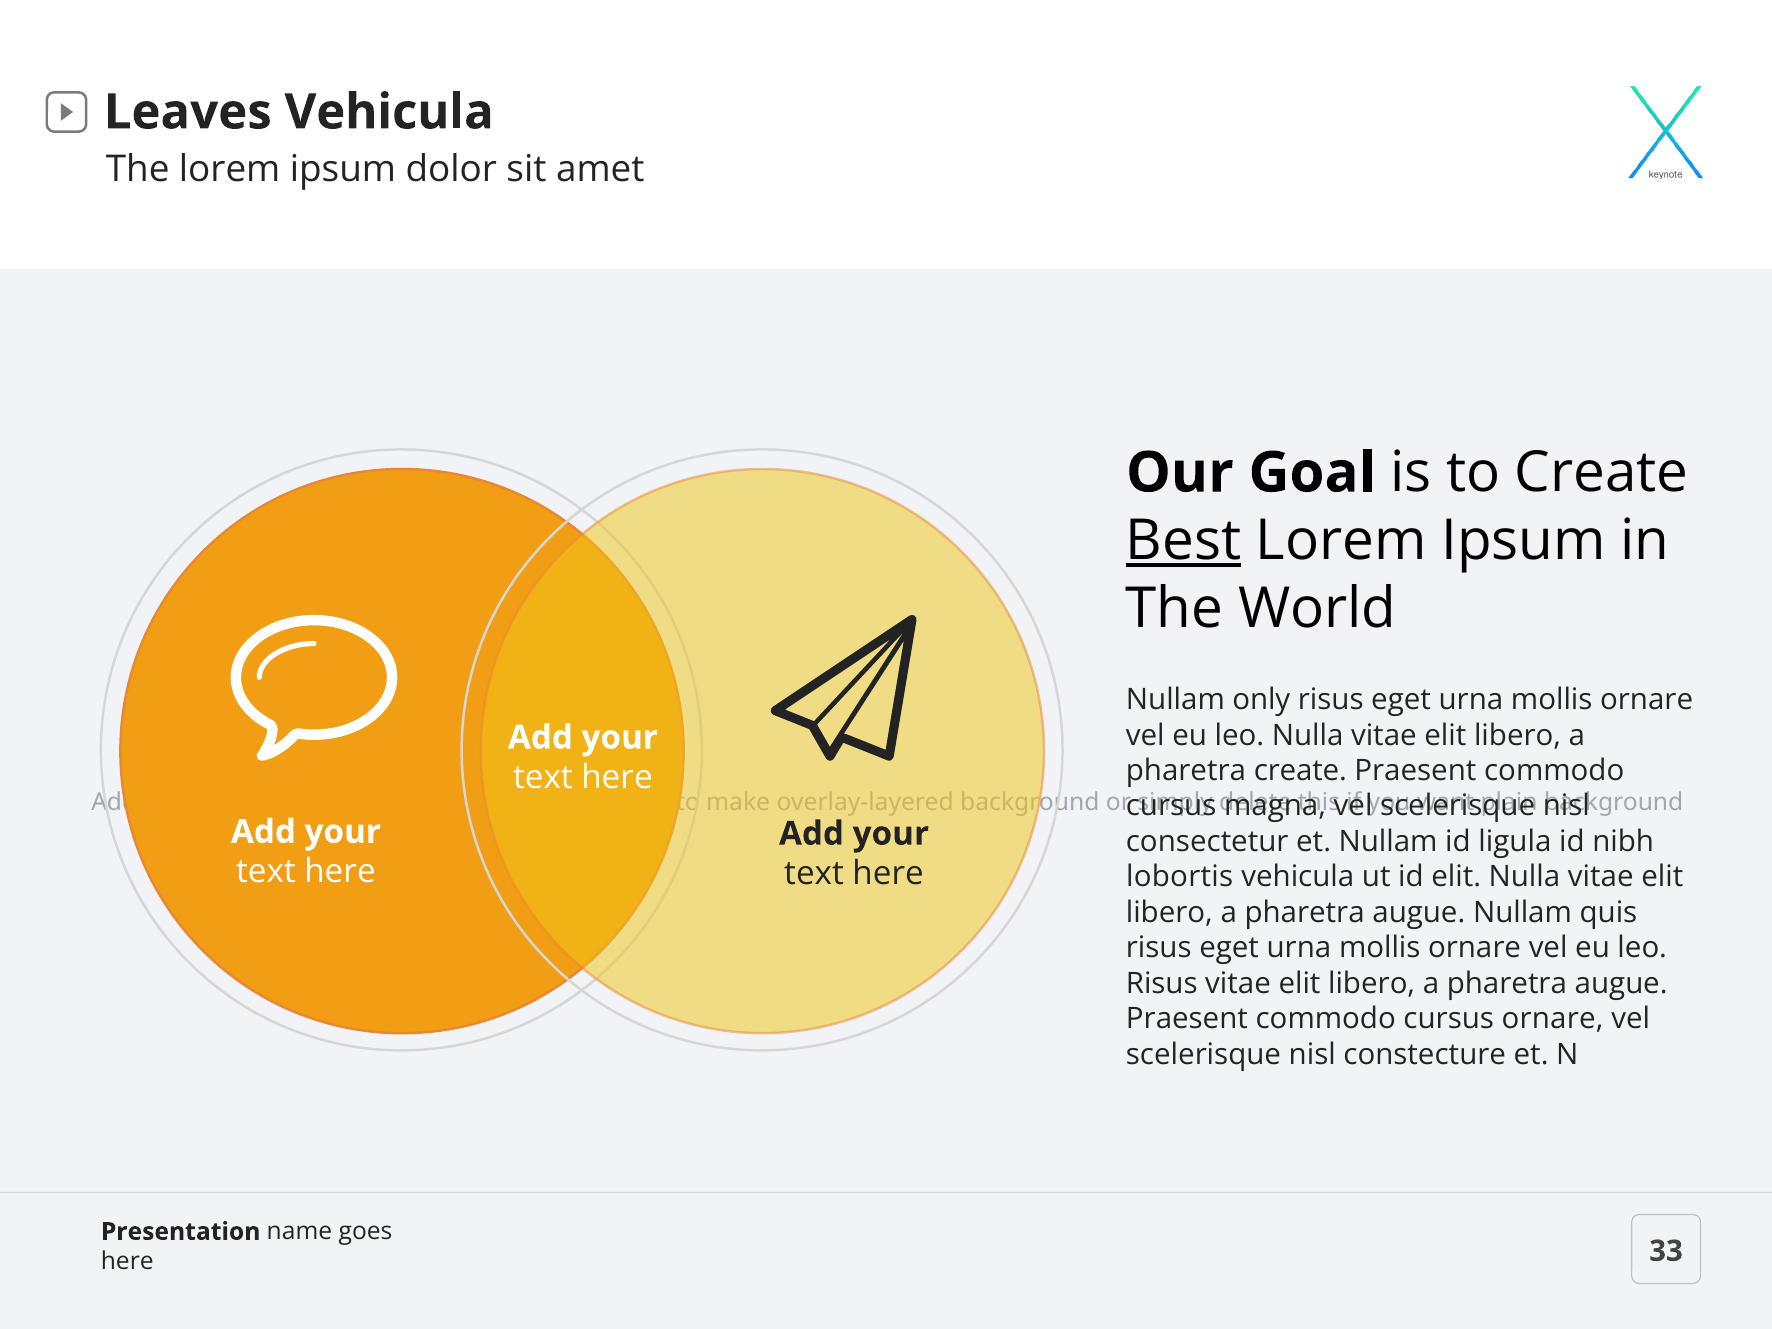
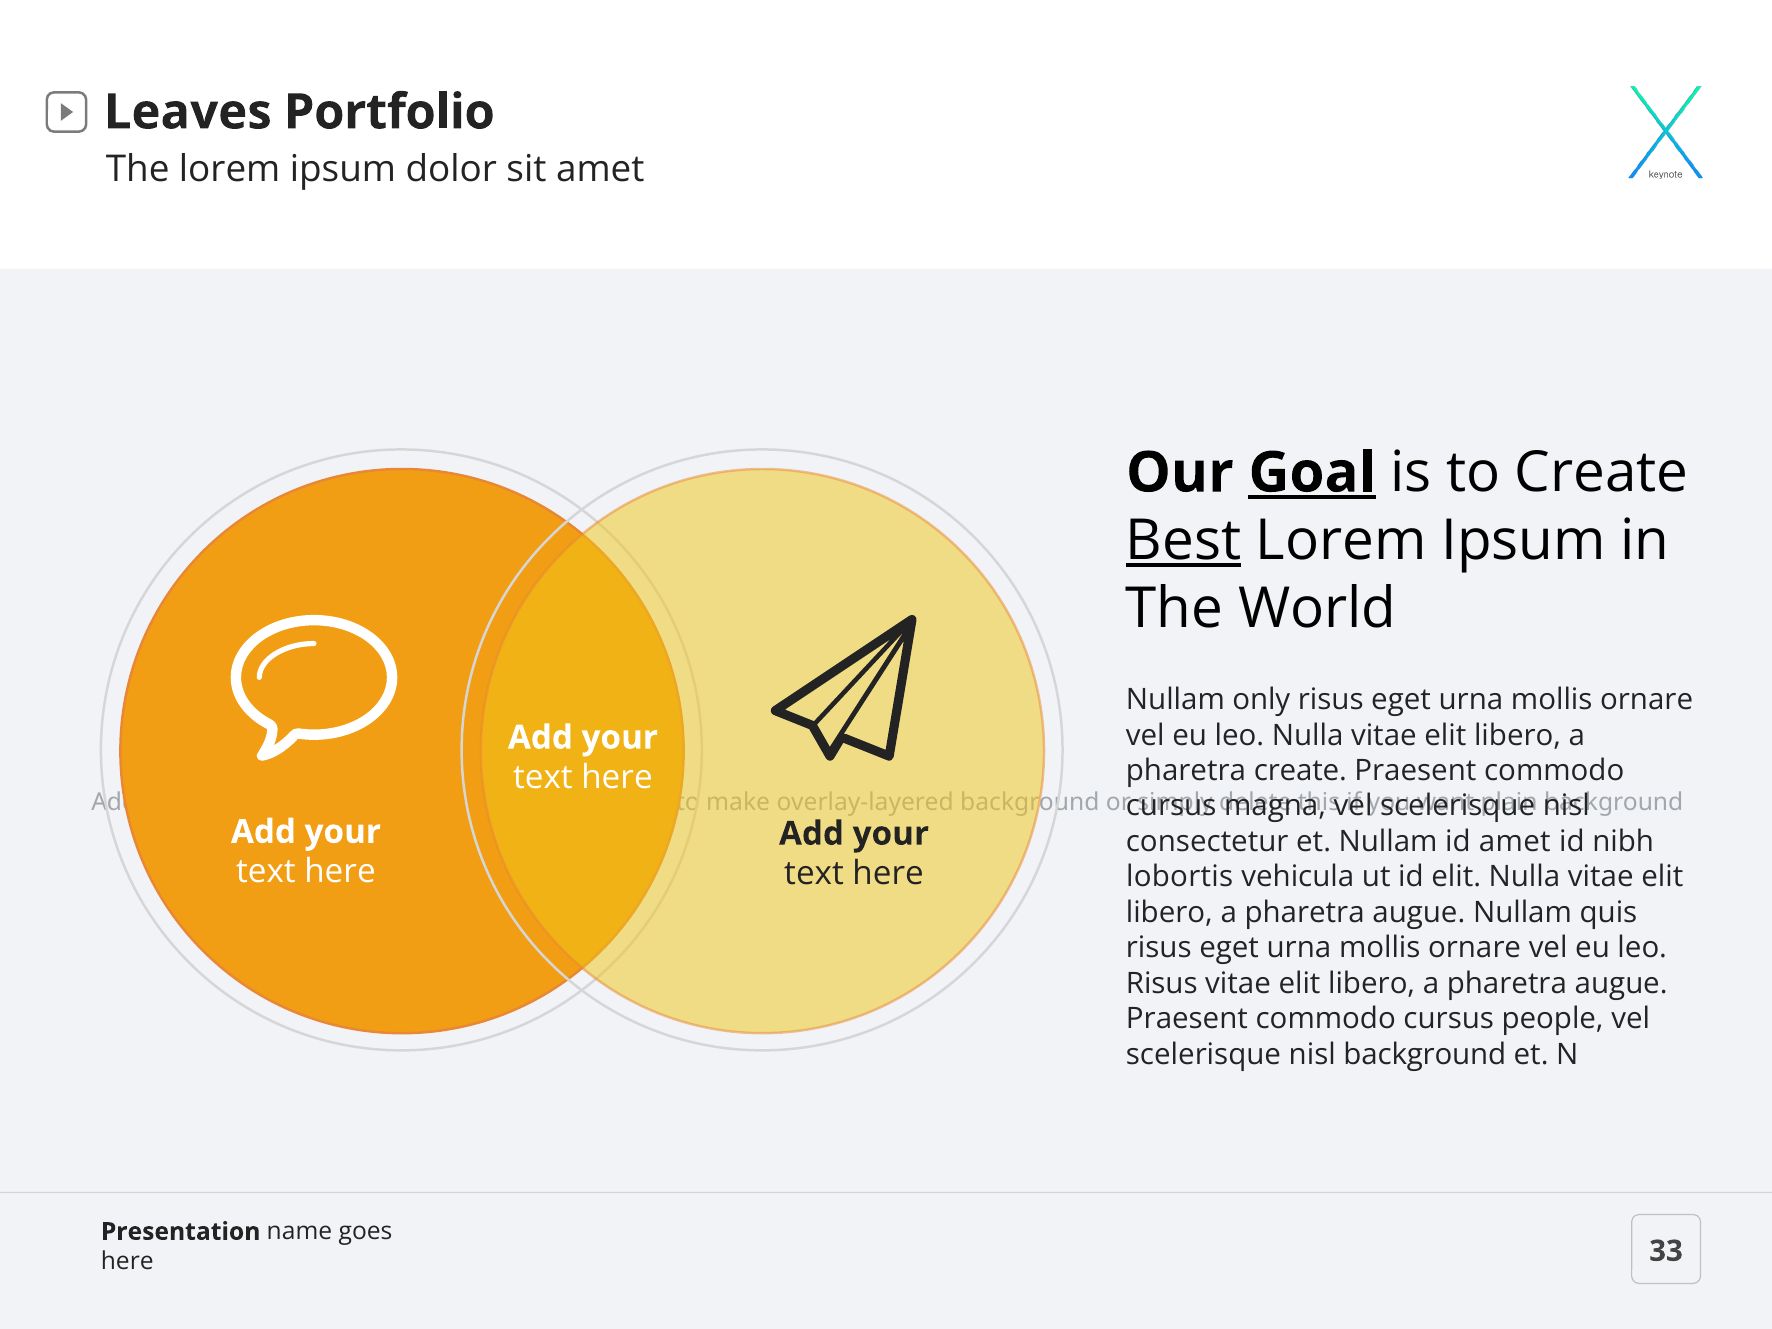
Leaves Vehicula: Vehicula -> Portfolio
Goal underline: none -> present
id ligula: ligula -> amet
cursus ornare: ornare -> people
nisl constecture: constecture -> background
